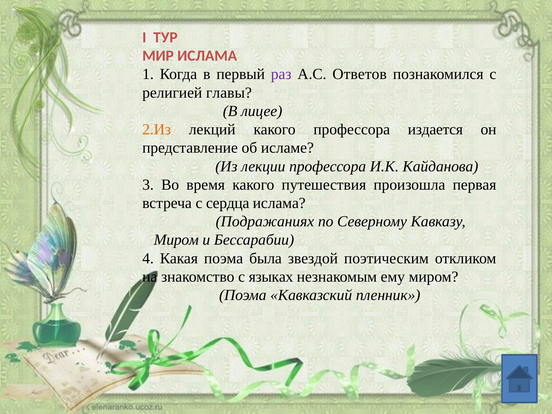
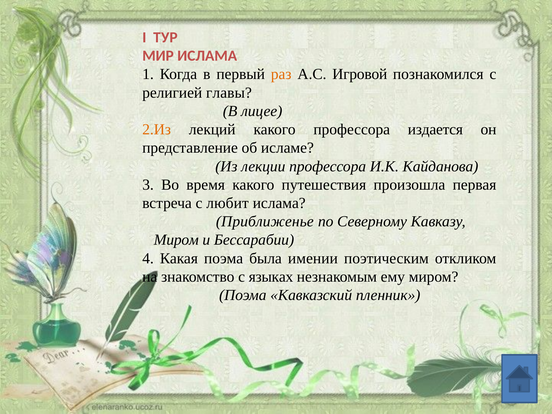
раз colour: purple -> orange
Ответов: Ответов -> Игровой
сердца: сердца -> любит
Подражаниях: Подражаниях -> Приближенье
звездой: звездой -> имении
